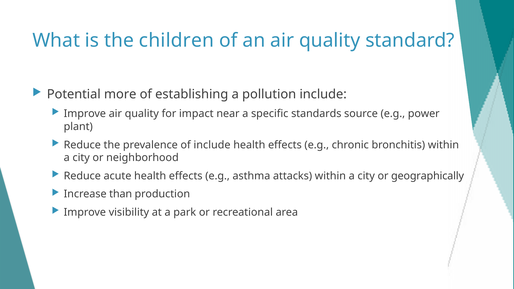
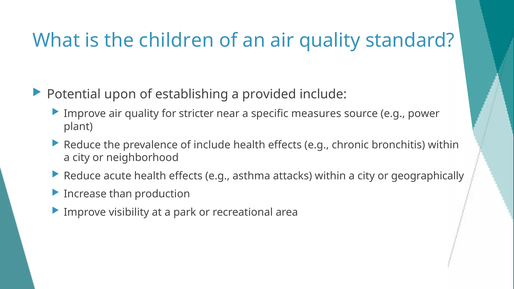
more: more -> upon
pollution: pollution -> provided
impact: impact -> stricter
standards: standards -> measures
